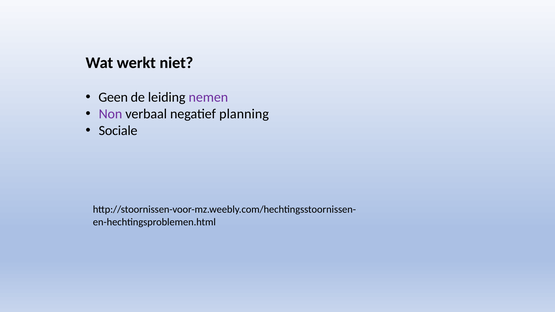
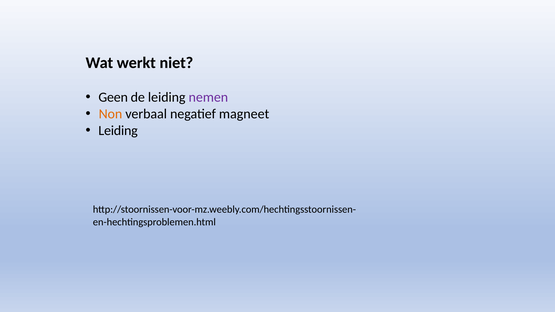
Non colour: purple -> orange
planning: planning -> magneet
Sociale at (118, 131): Sociale -> Leiding
